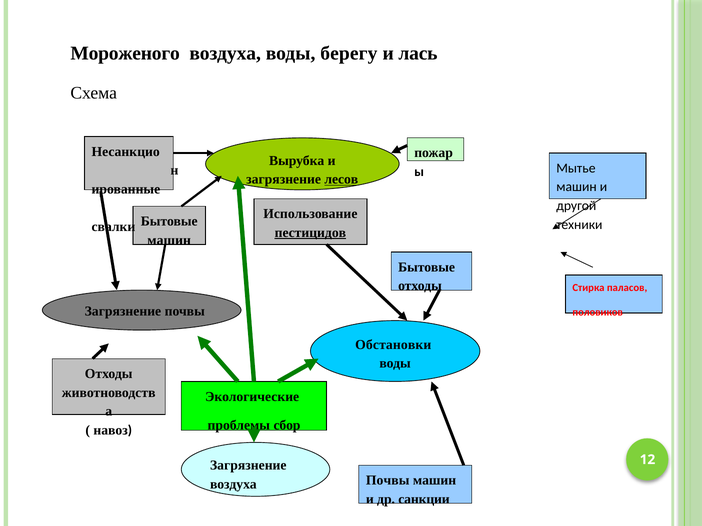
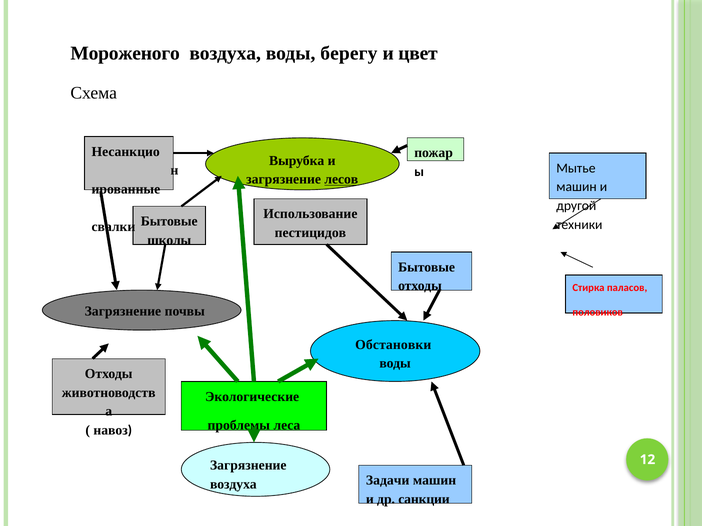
лась: лась -> цвет
пестицидов underline: present -> none
машин at (169, 240): машин -> школы
сбор: сбор -> леса
Почвы at (388, 481): Почвы -> Задачи
